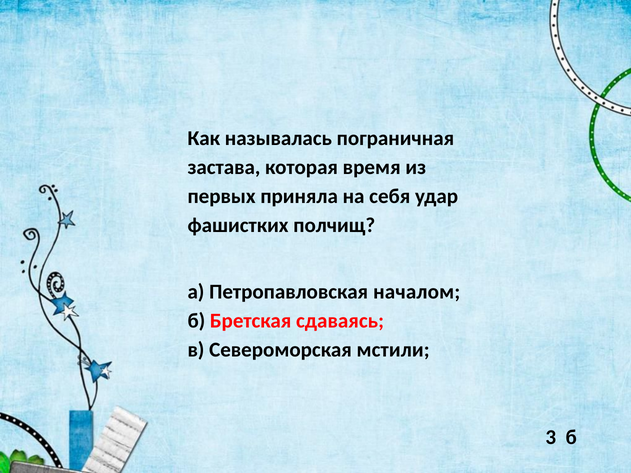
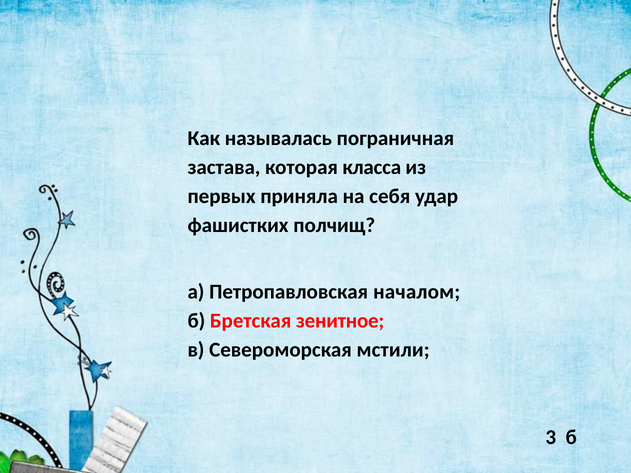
время: время -> класса
сдаваясь: сдаваясь -> зенитное
